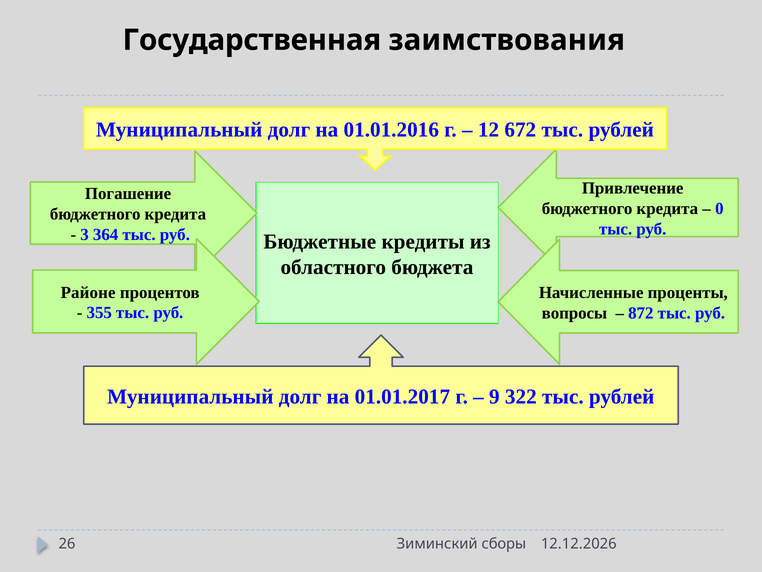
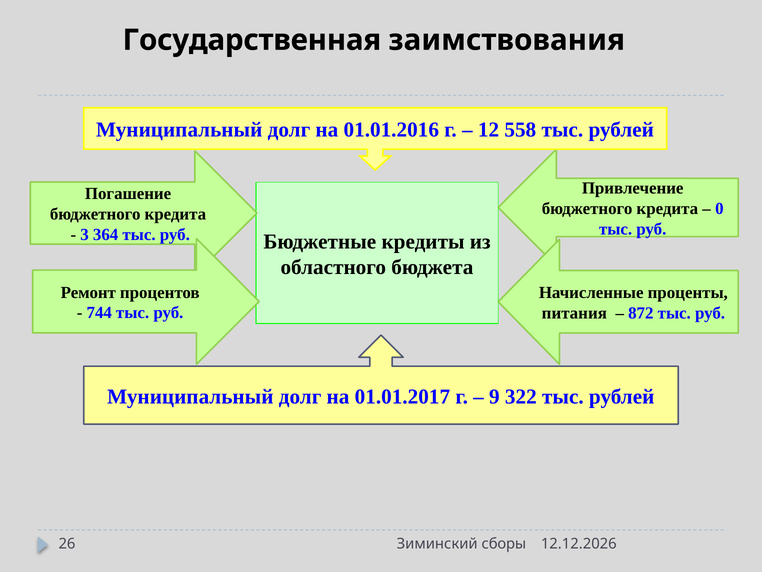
672: 672 -> 558
Районе: Районе -> Ремонт
355: 355 -> 744
вопросы: вопросы -> питания
